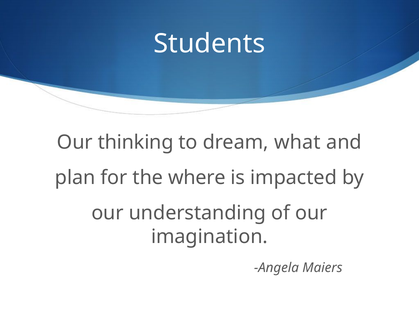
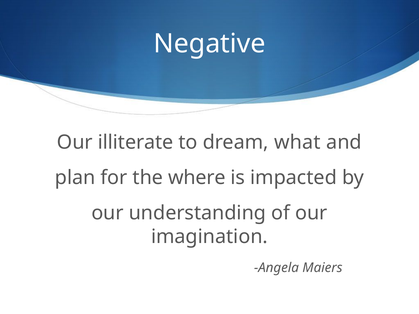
Students: Students -> Negative
thinking: thinking -> illiterate
